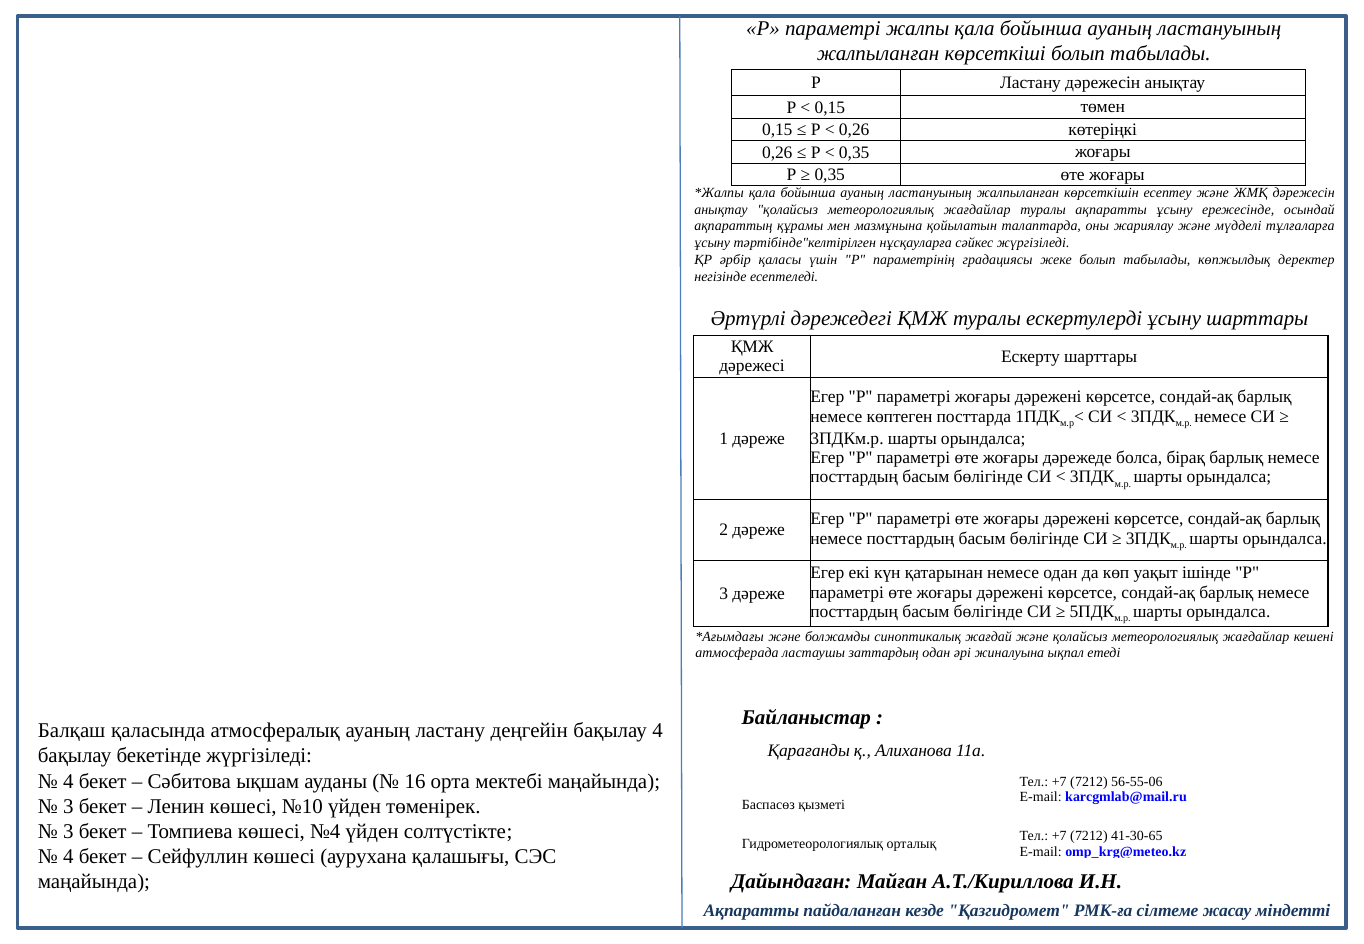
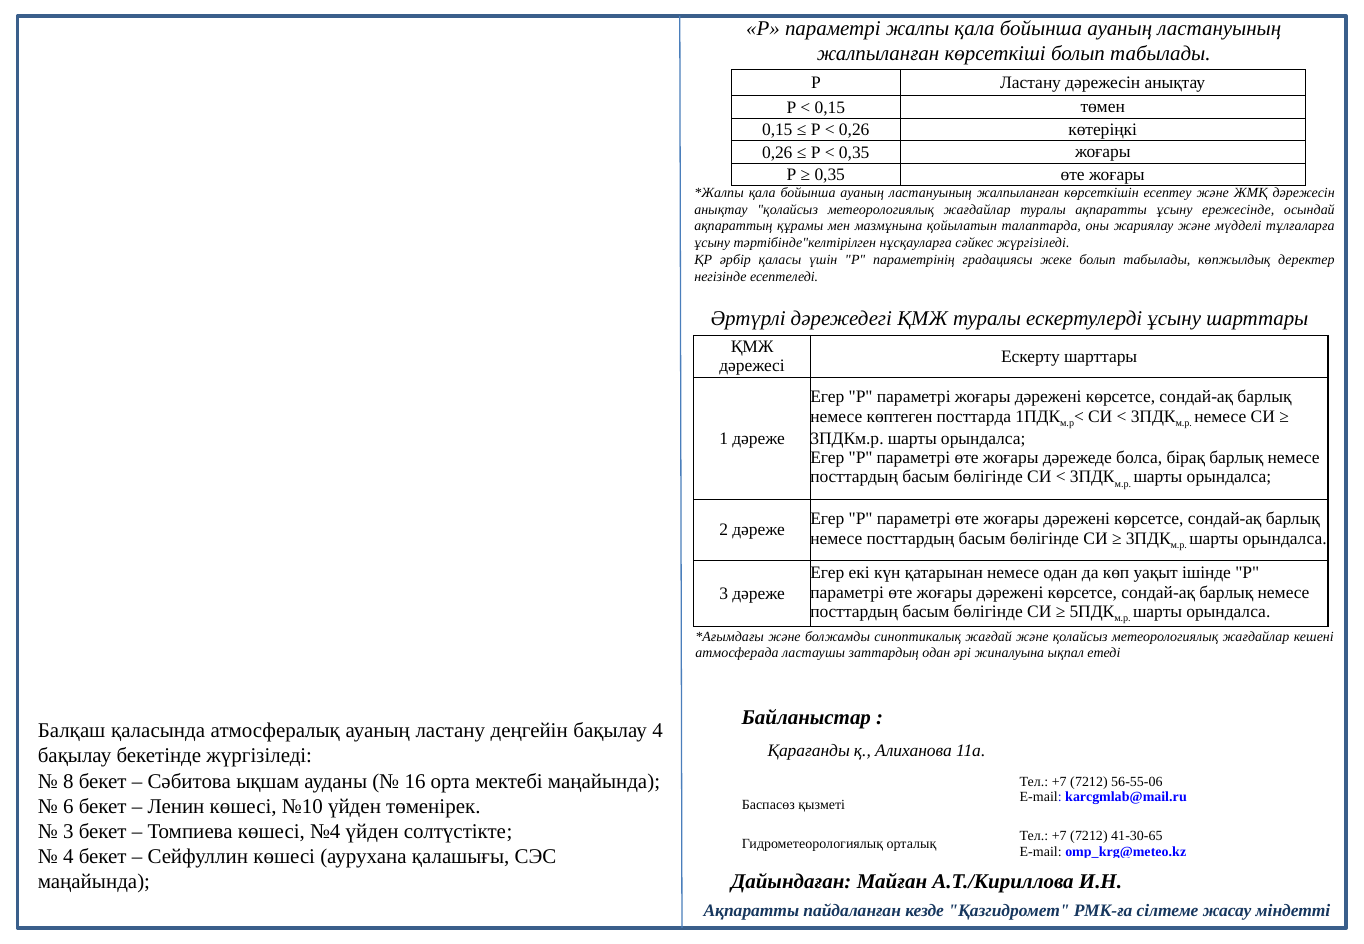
4 at (68, 781): 4 -> 8
3 at (68, 807): 3 -> 6
